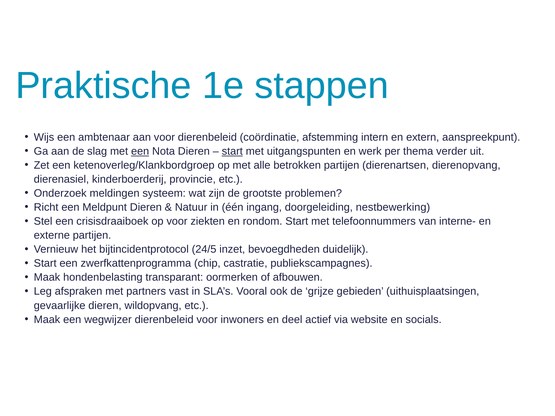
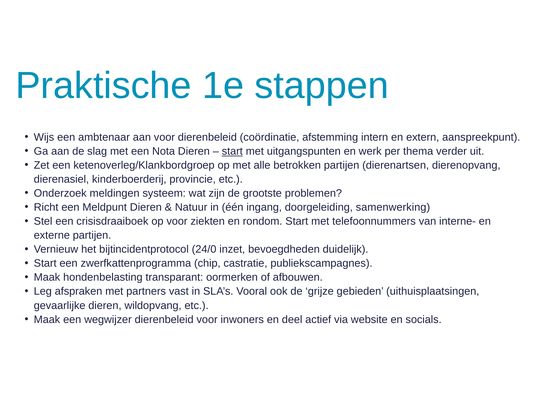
een at (140, 151) underline: present -> none
nestbewerking: nestbewerking -> samenwerking
24/5: 24/5 -> 24/0
